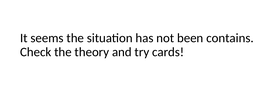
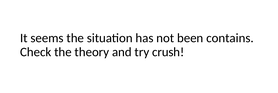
cards: cards -> crush
